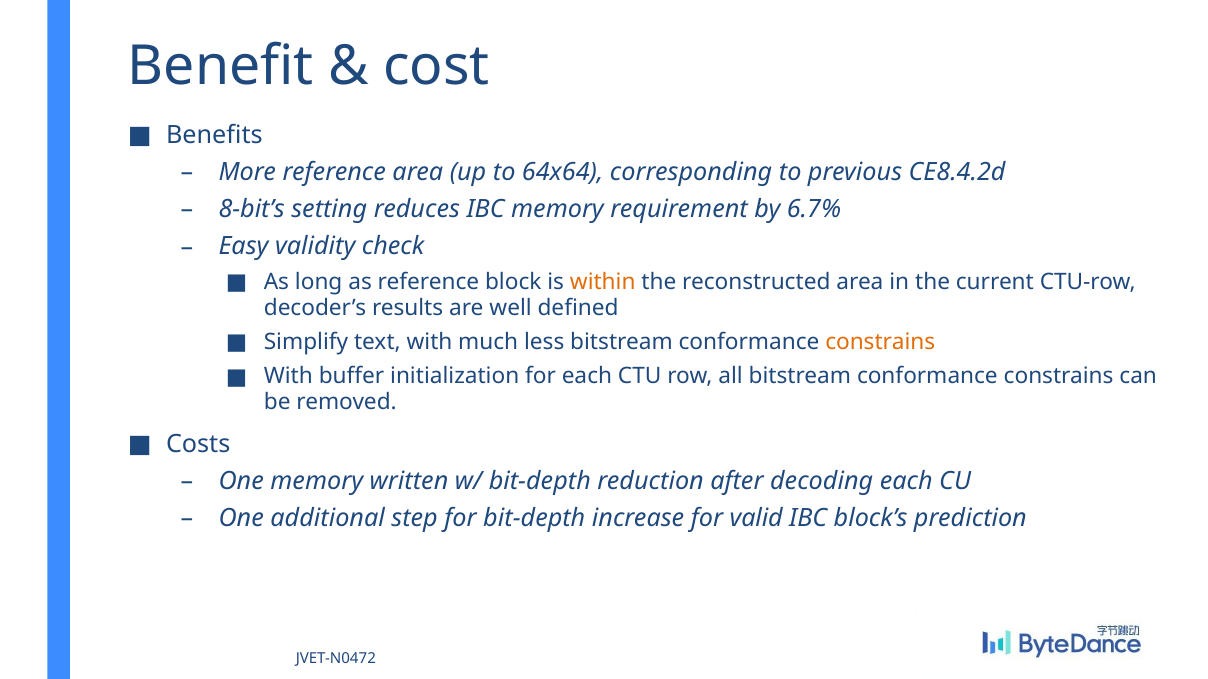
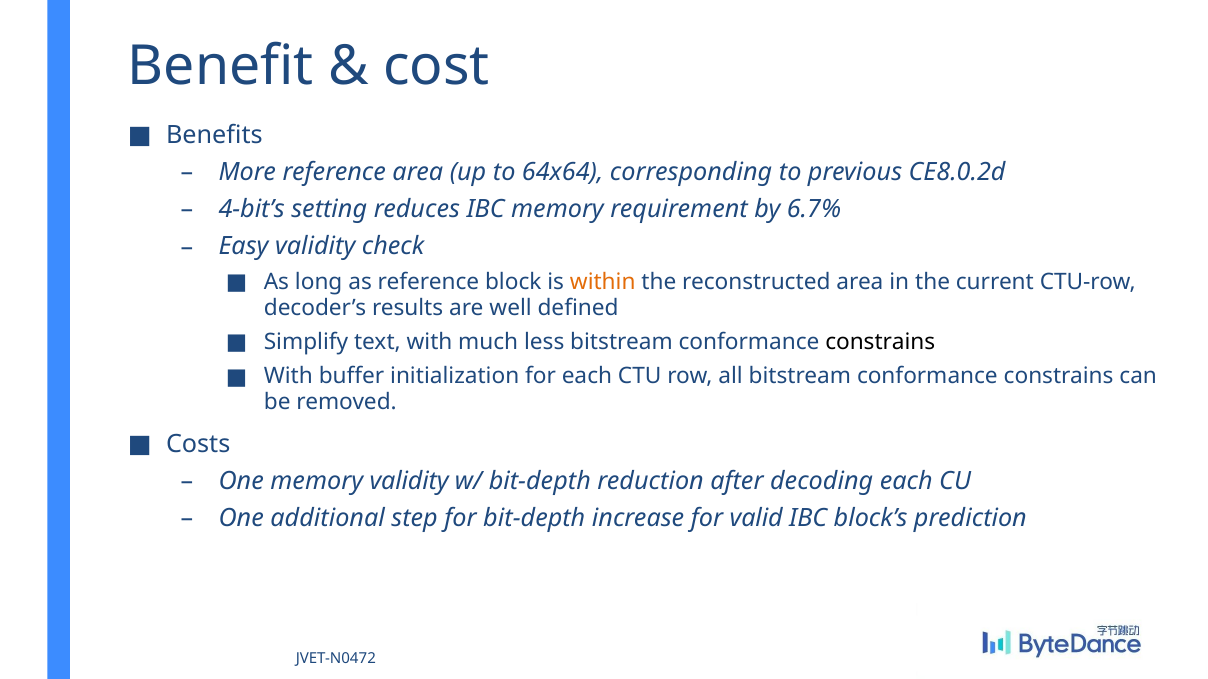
CE8.4.2d: CE8.4.2d -> CE8.0.2d
8-bit’s: 8-bit’s -> 4-bit’s
constrains at (880, 342) colour: orange -> black
memory written: written -> validity
